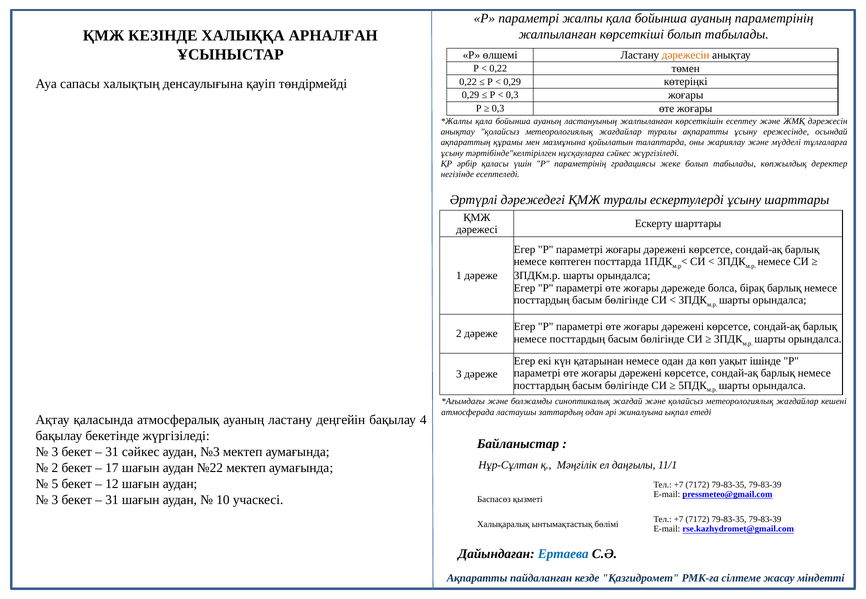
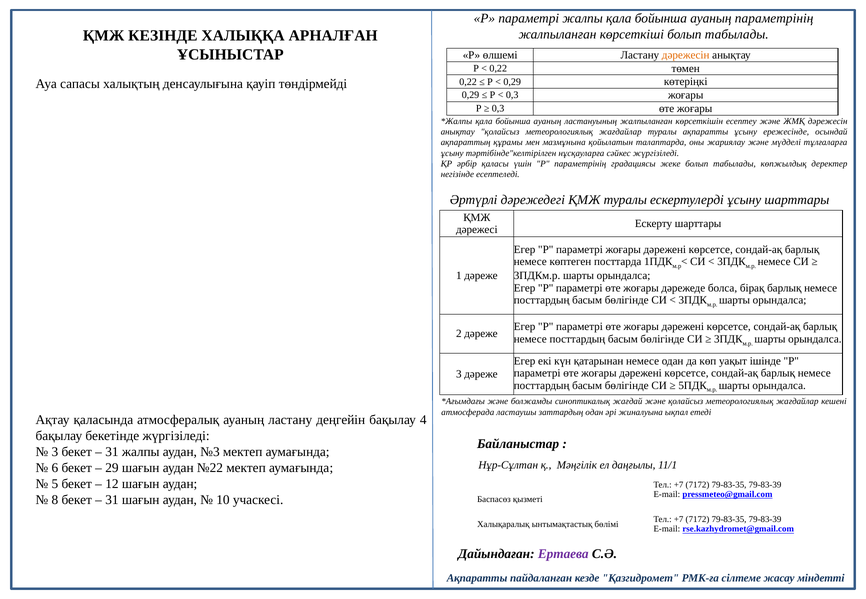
31 сәйкес: сәйкес -> жалпы
2 at (55, 468): 2 -> 6
17: 17 -> 29
3 at (55, 500): 3 -> 8
Ертаева colour: blue -> purple
